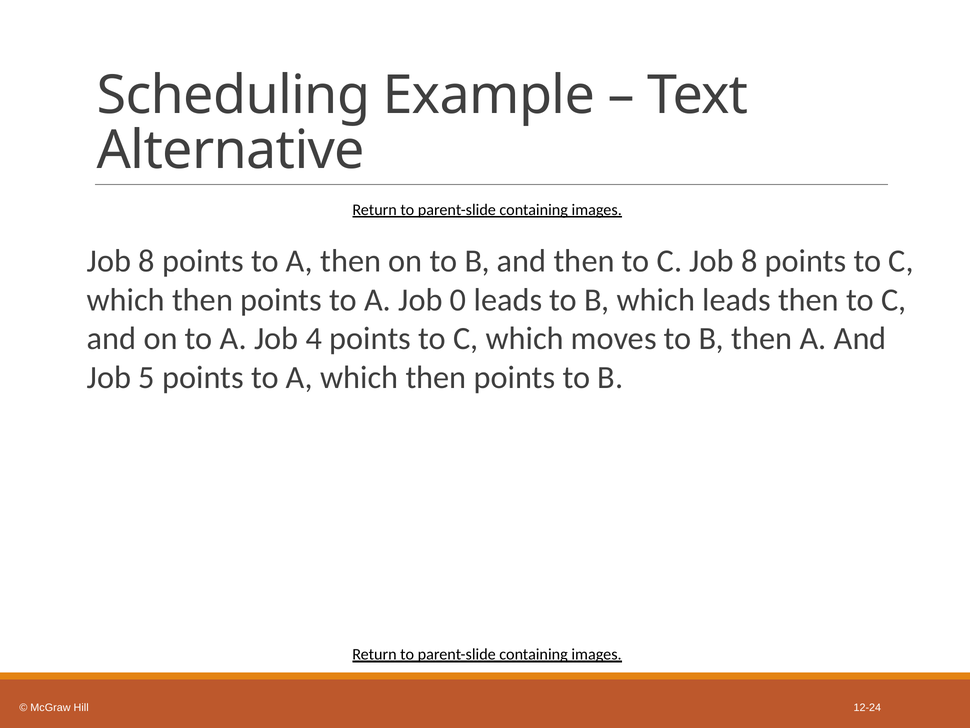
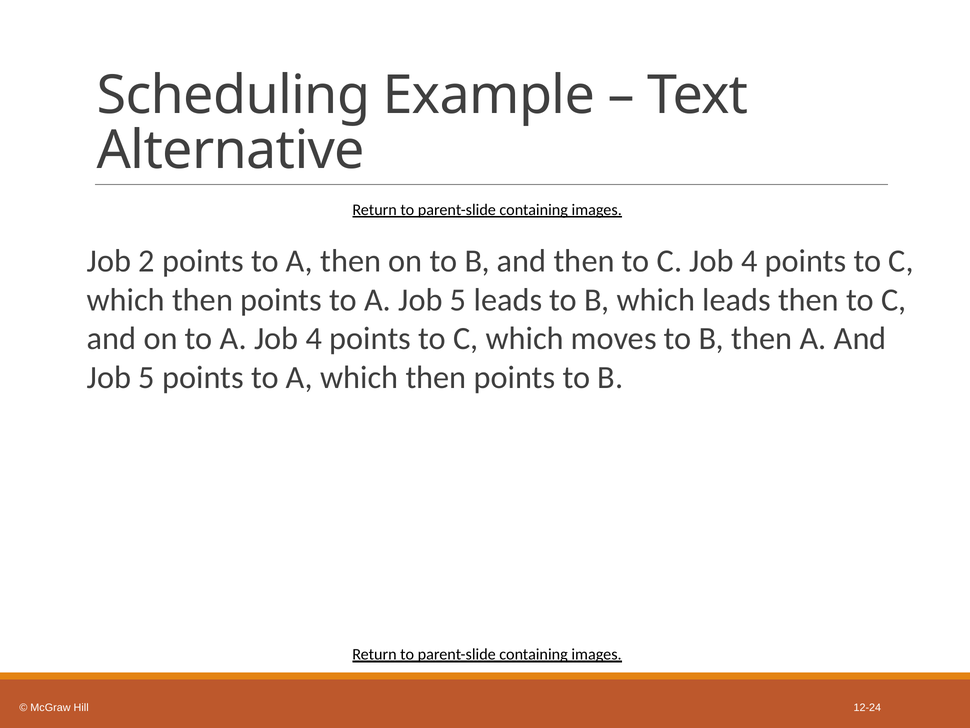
8 at (147, 261): 8 -> 2
C Job 8: 8 -> 4
A Job 0: 0 -> 5
